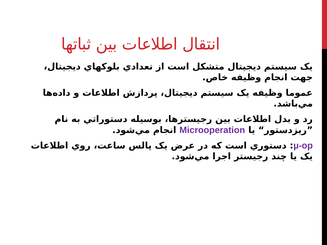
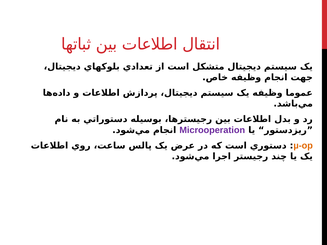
µ-op colour: purple -> orange
